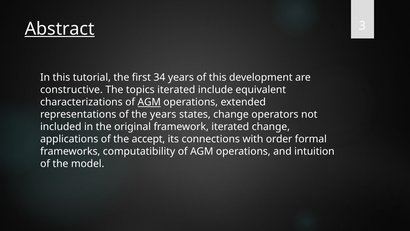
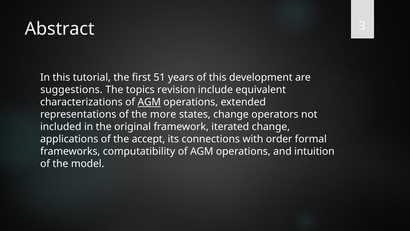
Abstract underline: present -> none
34: 34 -> 51
constructive: constructive -> suggestions
topics iterated: iterated -> revision
the years: years -> more
